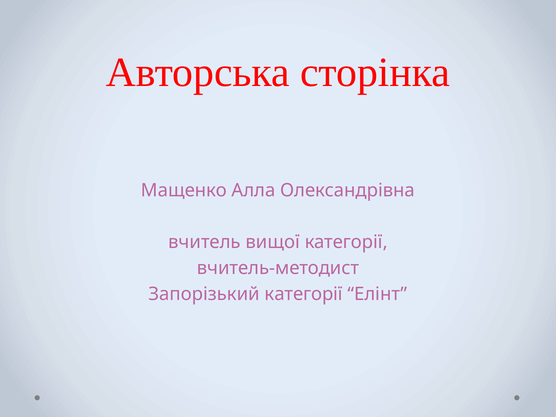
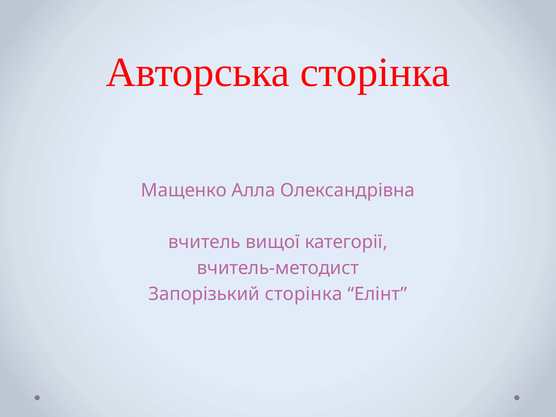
Запорізький категорії: категорії -> сторінка
